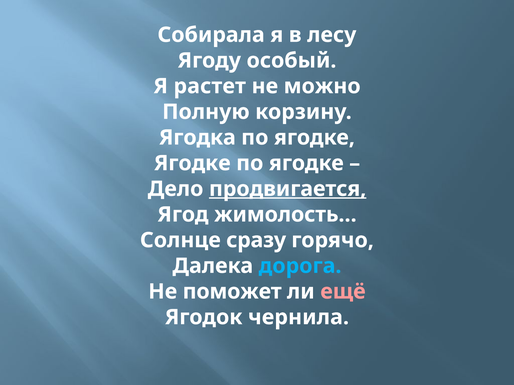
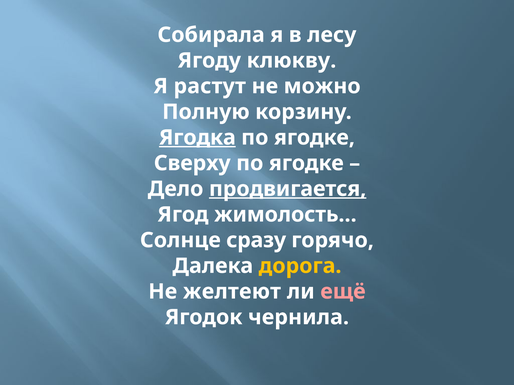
особый: особый -> клюкву
растет: растет -> растут
Ягодка underline: none -> present
Ягодке at (192, 163): Ягодке -> Сверху
дорога colour: light blue -> yellow
поможет: поможет -> желтеют
